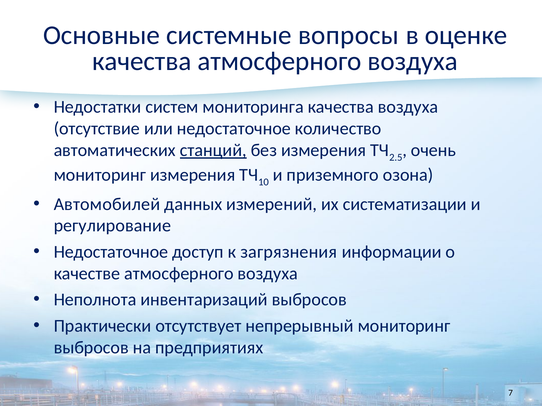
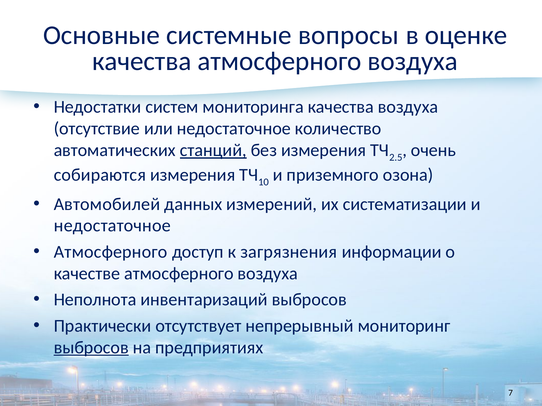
мониторинг at (100, 175): мониторинг -> собираются
регулирование at (112, 226): регулирование -> недостаточное
Недостаточное at (111, 252): Недостаточное -> Атмосферного
выбросов at (91, 348) underline: none -> present
